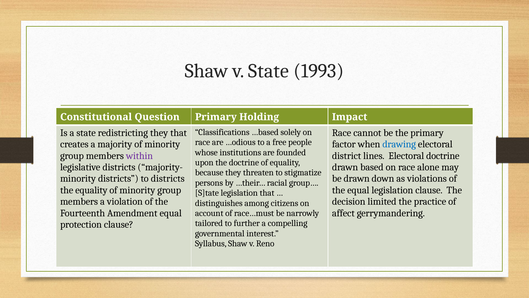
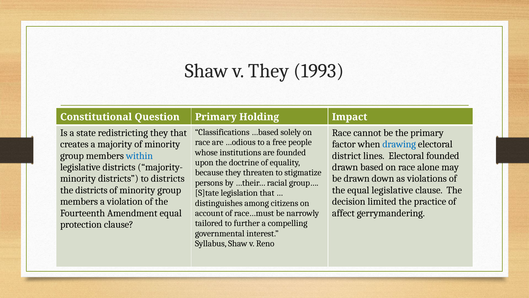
v State: State -> They
within colour: purple -> blue
Electoral doctrine: doctrine -> founded
the equality: equality -> districts
equal legislation: legislation -> legislative
